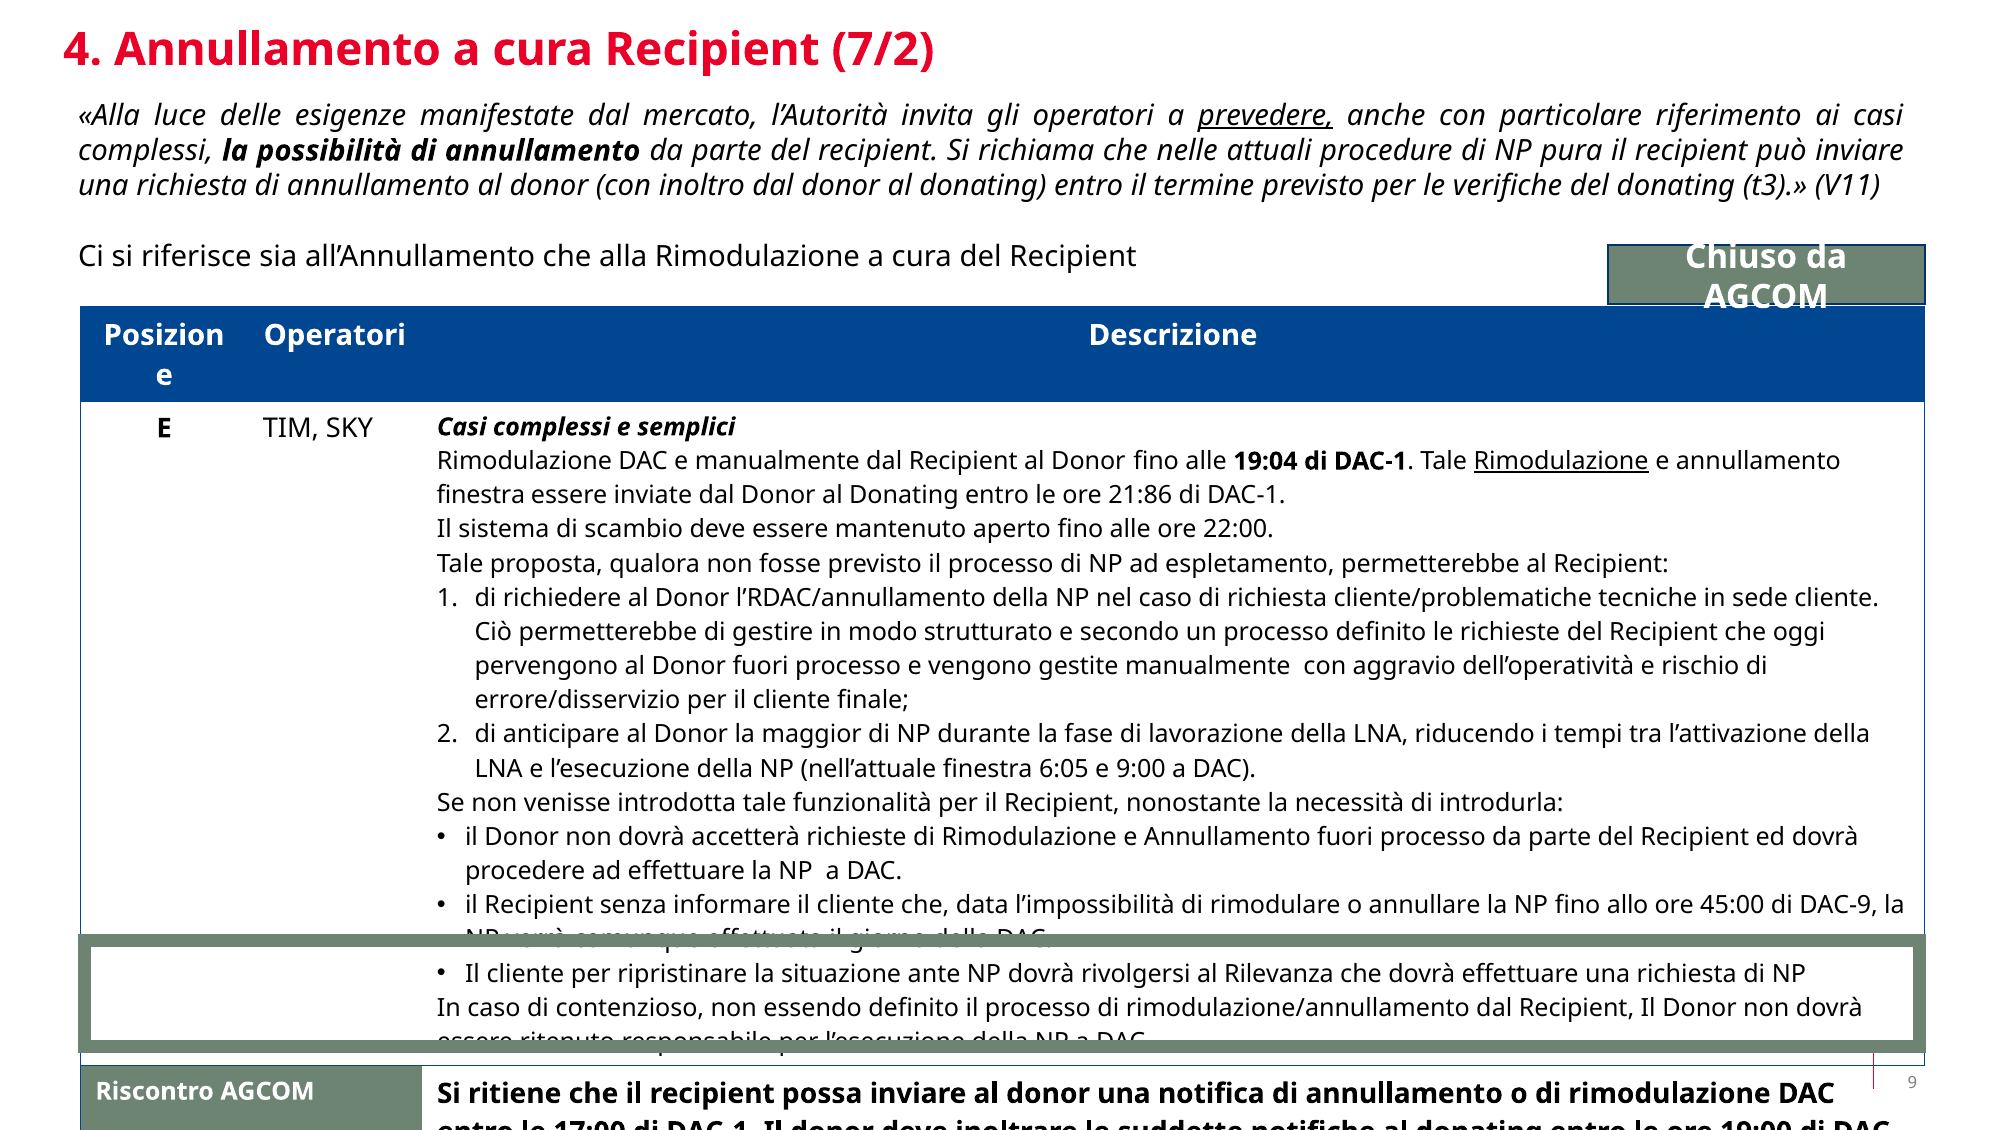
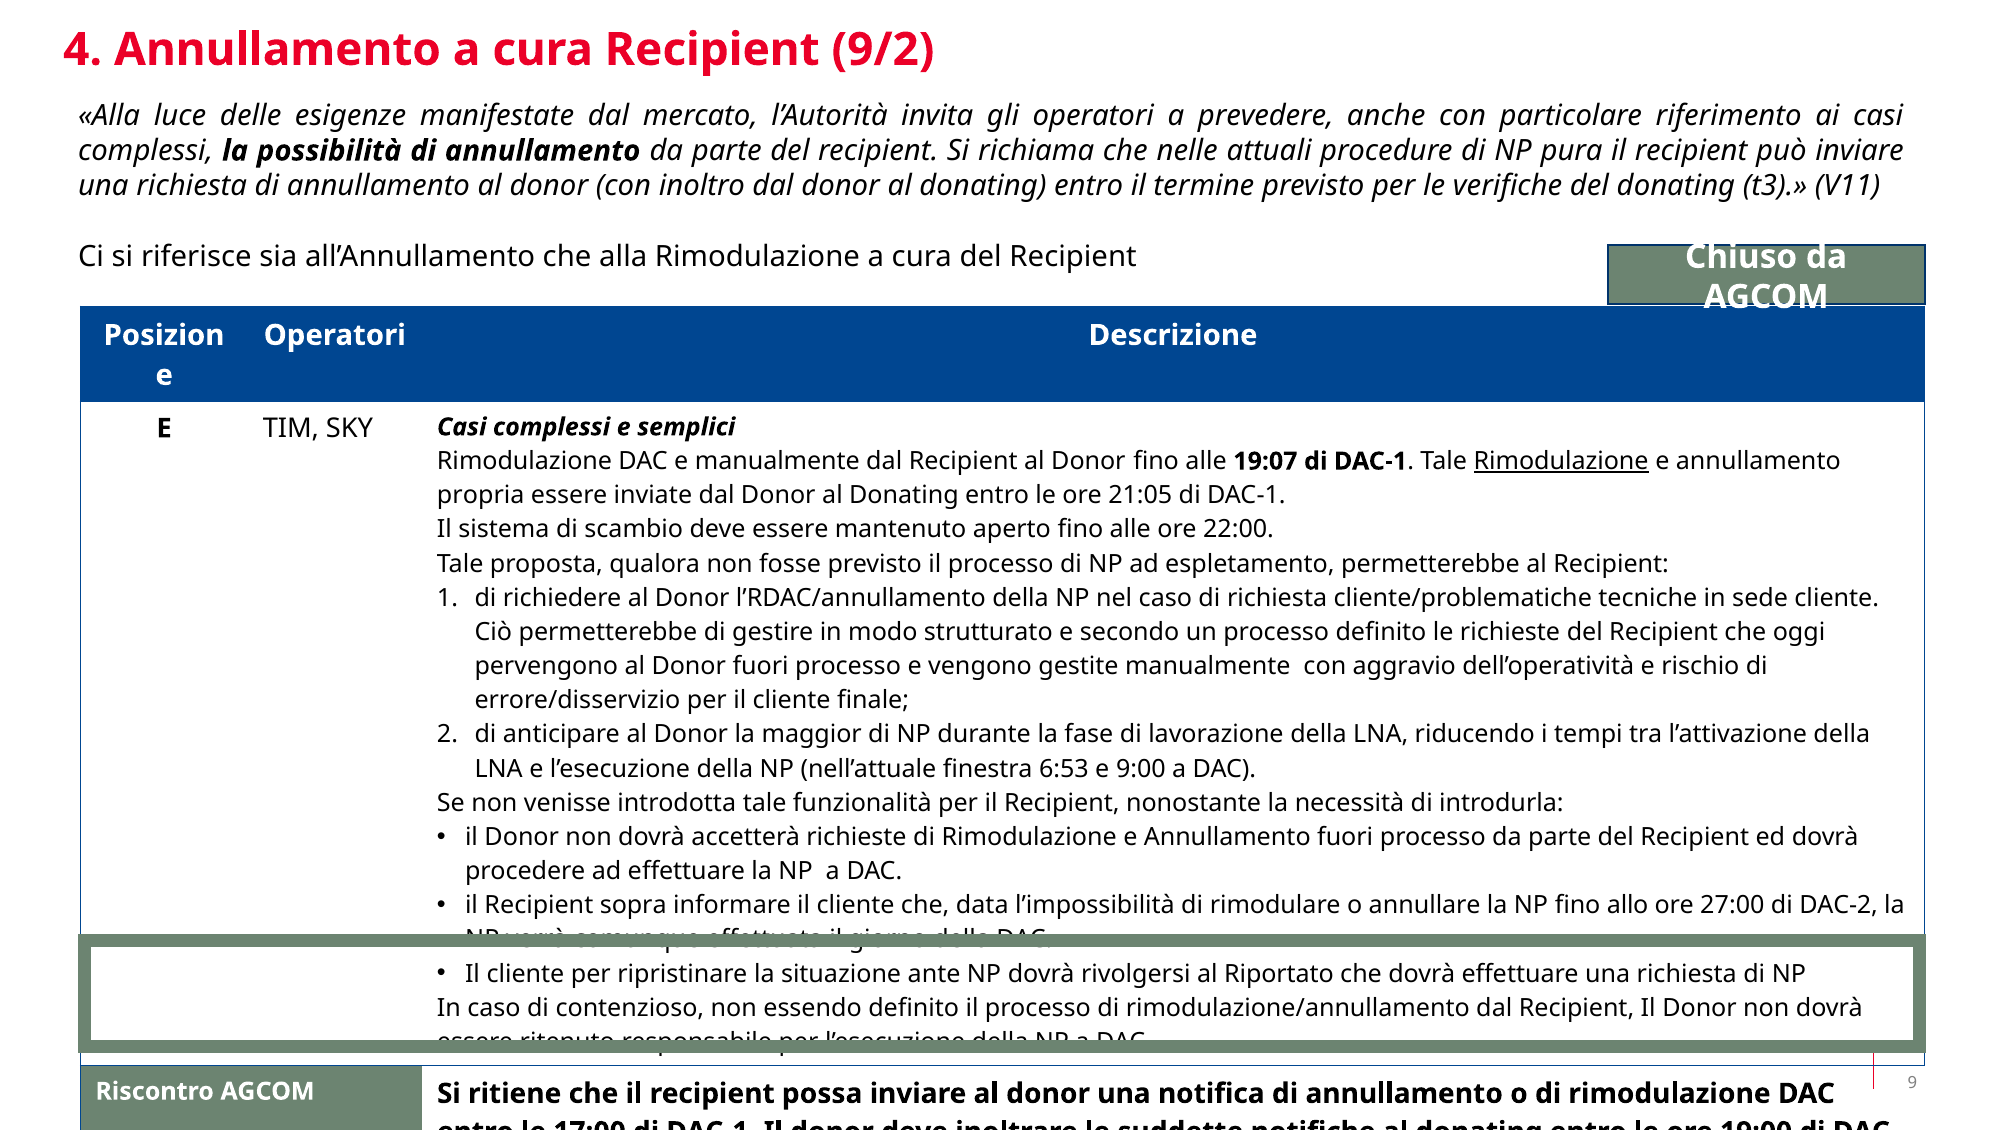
7/2: 7/2 -> 9/2
prevedere underline: present -> none
19:04: 19:04 -> 19:07
finestra at (481, 495): finestra -> propria
21:86: 21:86 -> 21:05
6:05: 6:05 -> 6:53
senza: senza -> sopra
45:00: 45:00 -> 27:00
DAC-9: DAC-9 -> DAC-2
Rilevanza: Rilevanza -> Riportato
